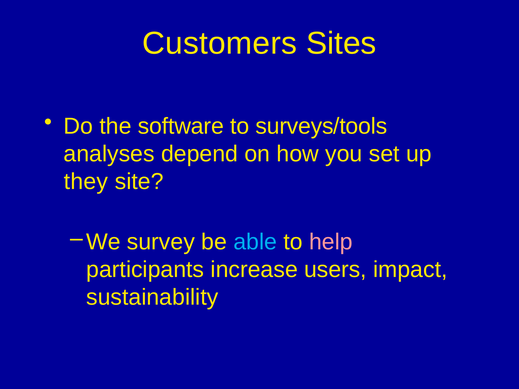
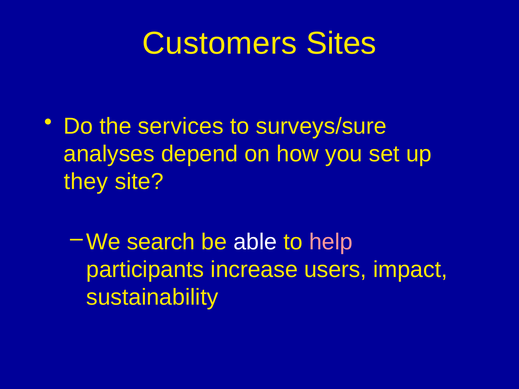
software: software -> services
surveys/tools: surveys/tools -> surveys/sure
survey: survey -> search
able colour: light blue -> white
